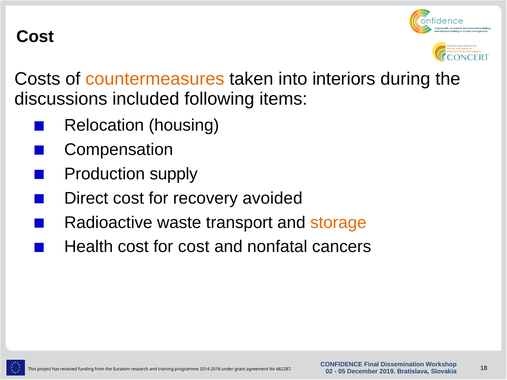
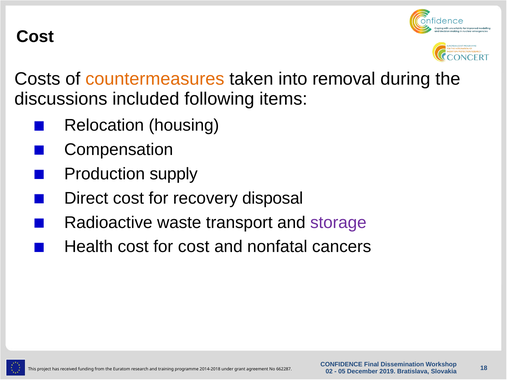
interiors: interiors -> removal
avoided: avoided -> disposal
storage colour: orange -> purple
